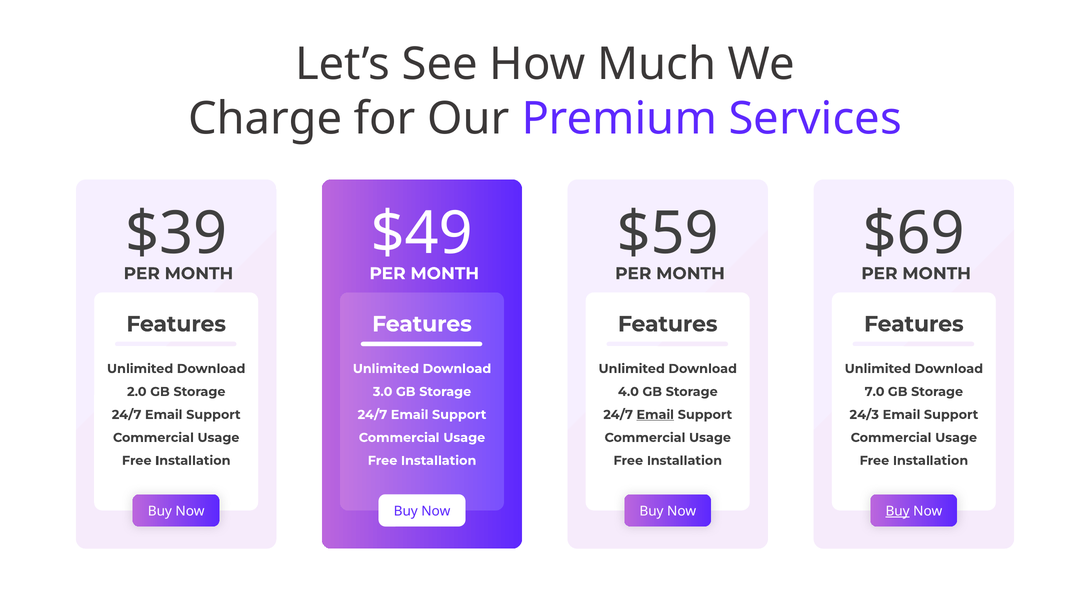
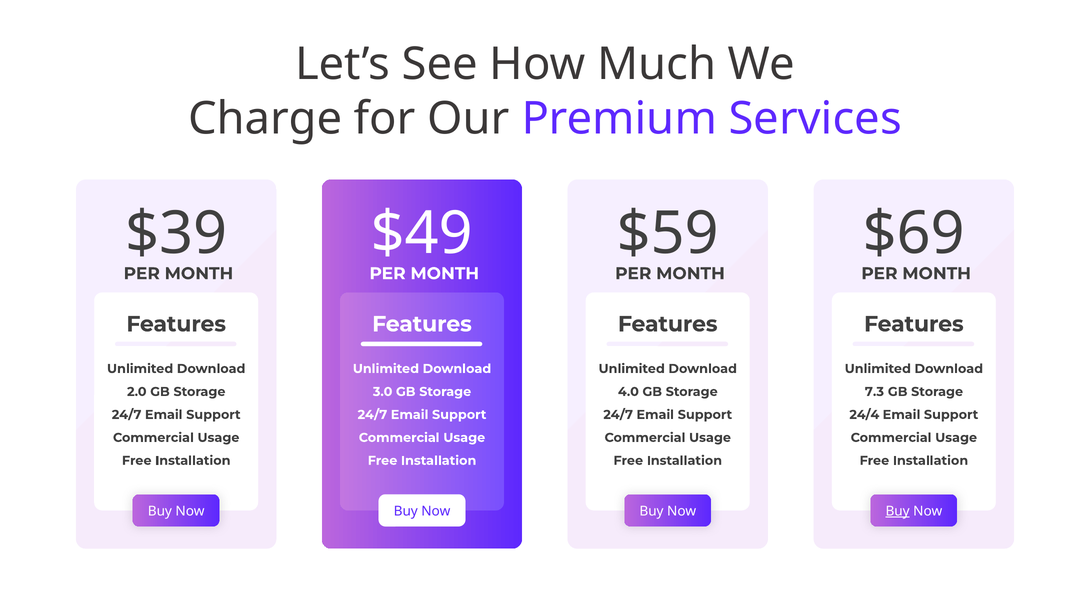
7.0: 7.0 -> 7.3
Email at (655, 415) underline: present -> none
24/3: 24/3 -> 24/4
